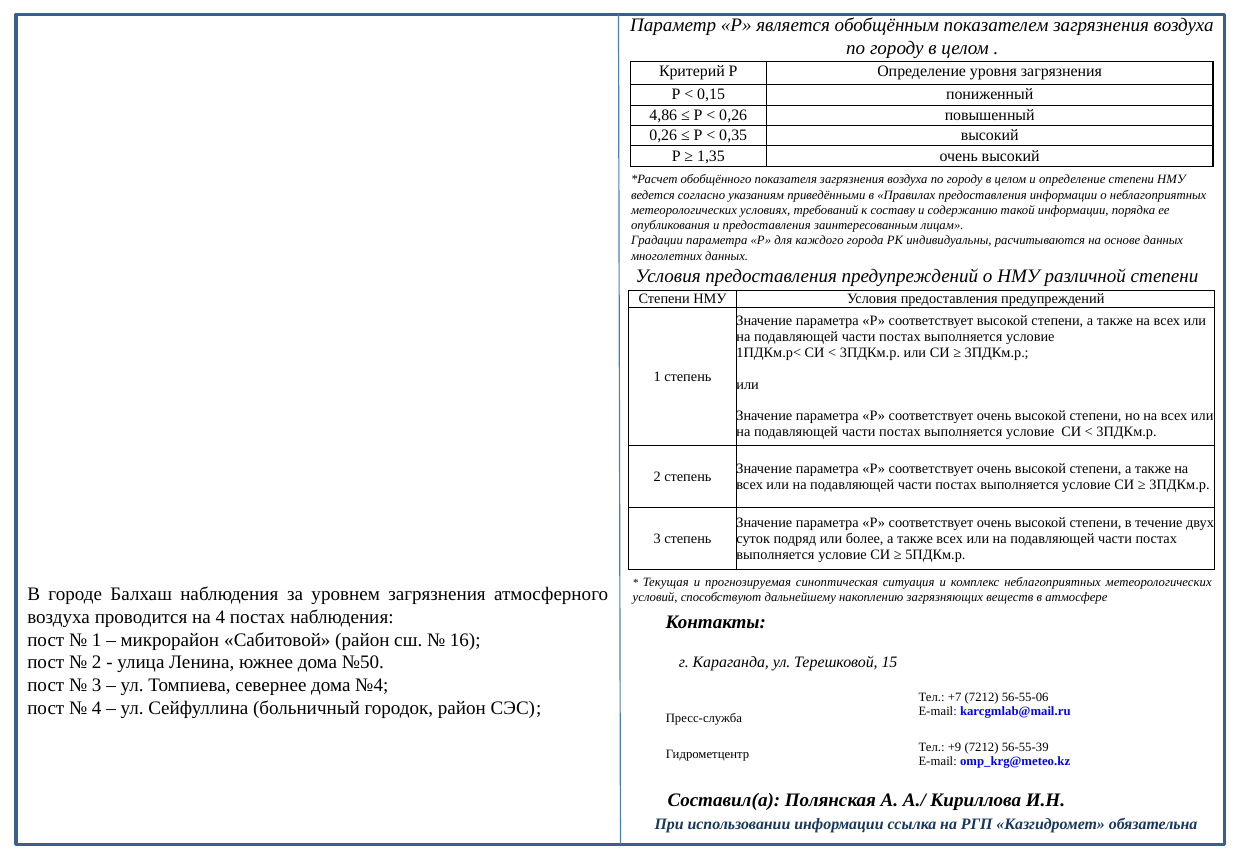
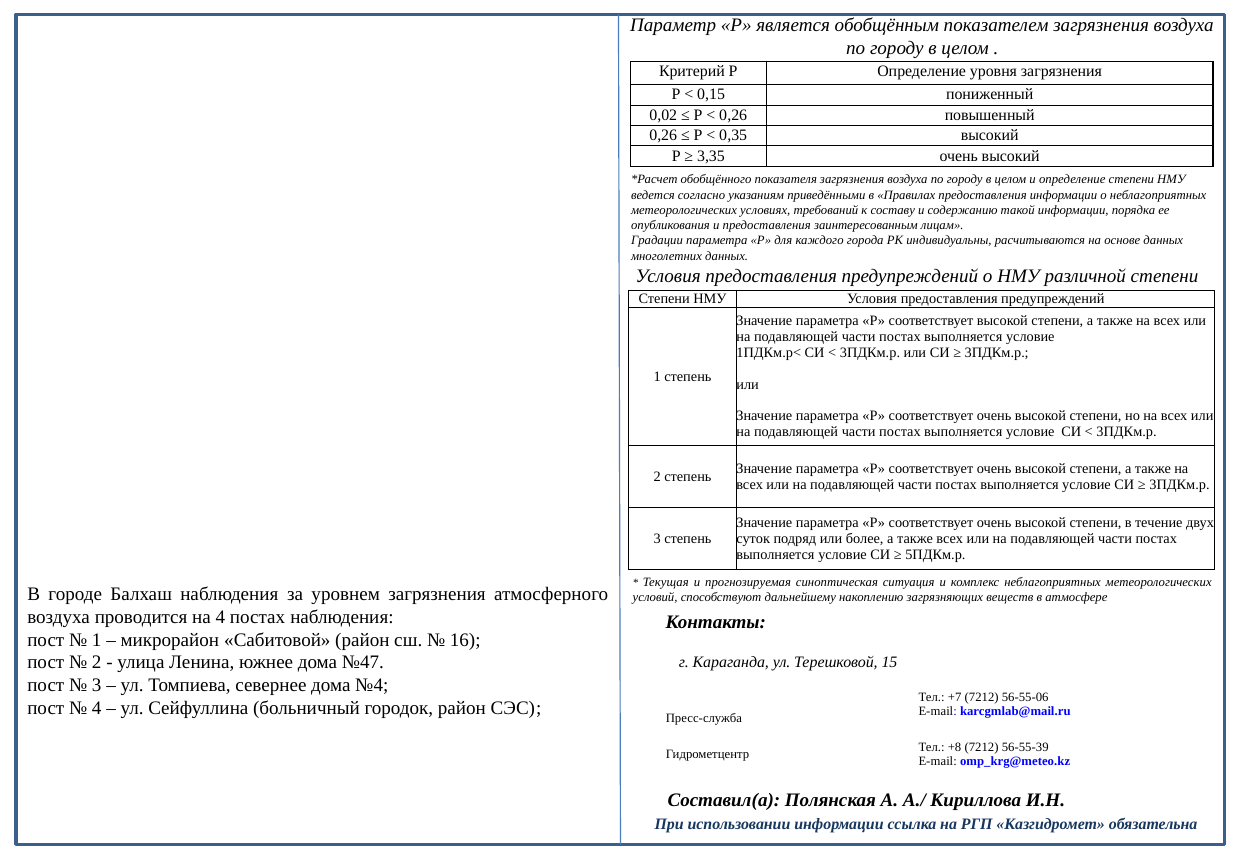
4,86: 4,86 -> 0,02
1,35: 1,35 -> 3,35
№50: №50 -> №47
+9: +9 -> +8
